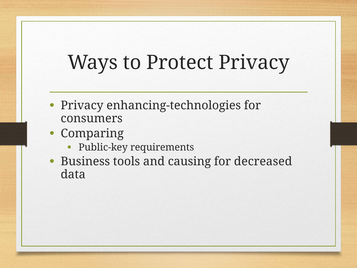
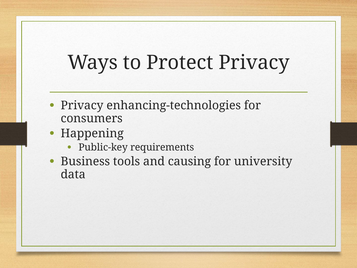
Comparing: Comparing -> Happening
decreased: decreased -> university
